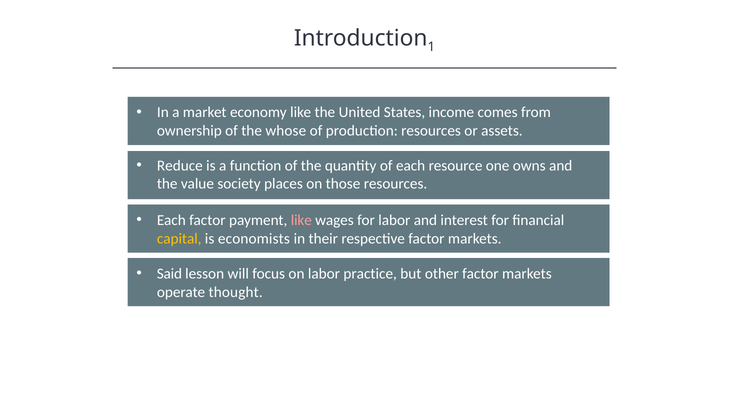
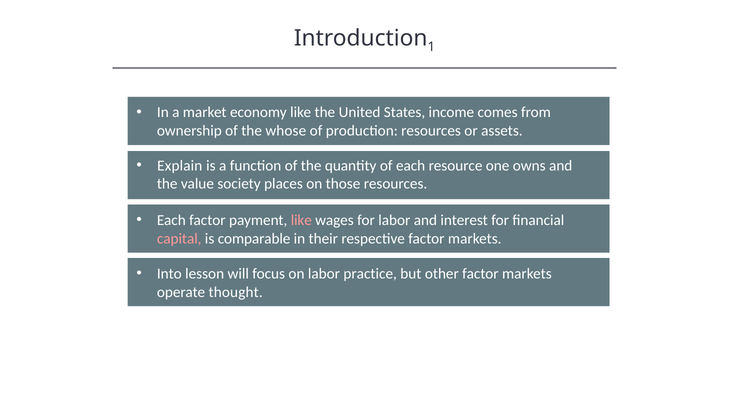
Reduce: Reduce -> Explain
capital colour: yellow -> pink
economists: economists -> comparable
Said: Said -> Into
